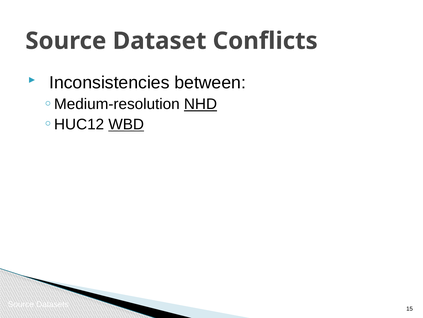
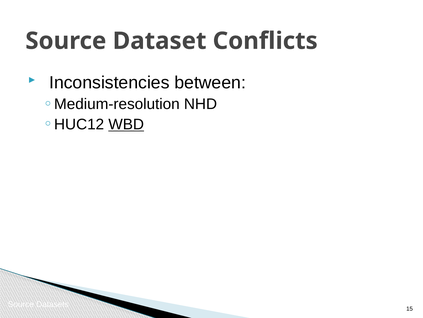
NHD underline: present -> none
